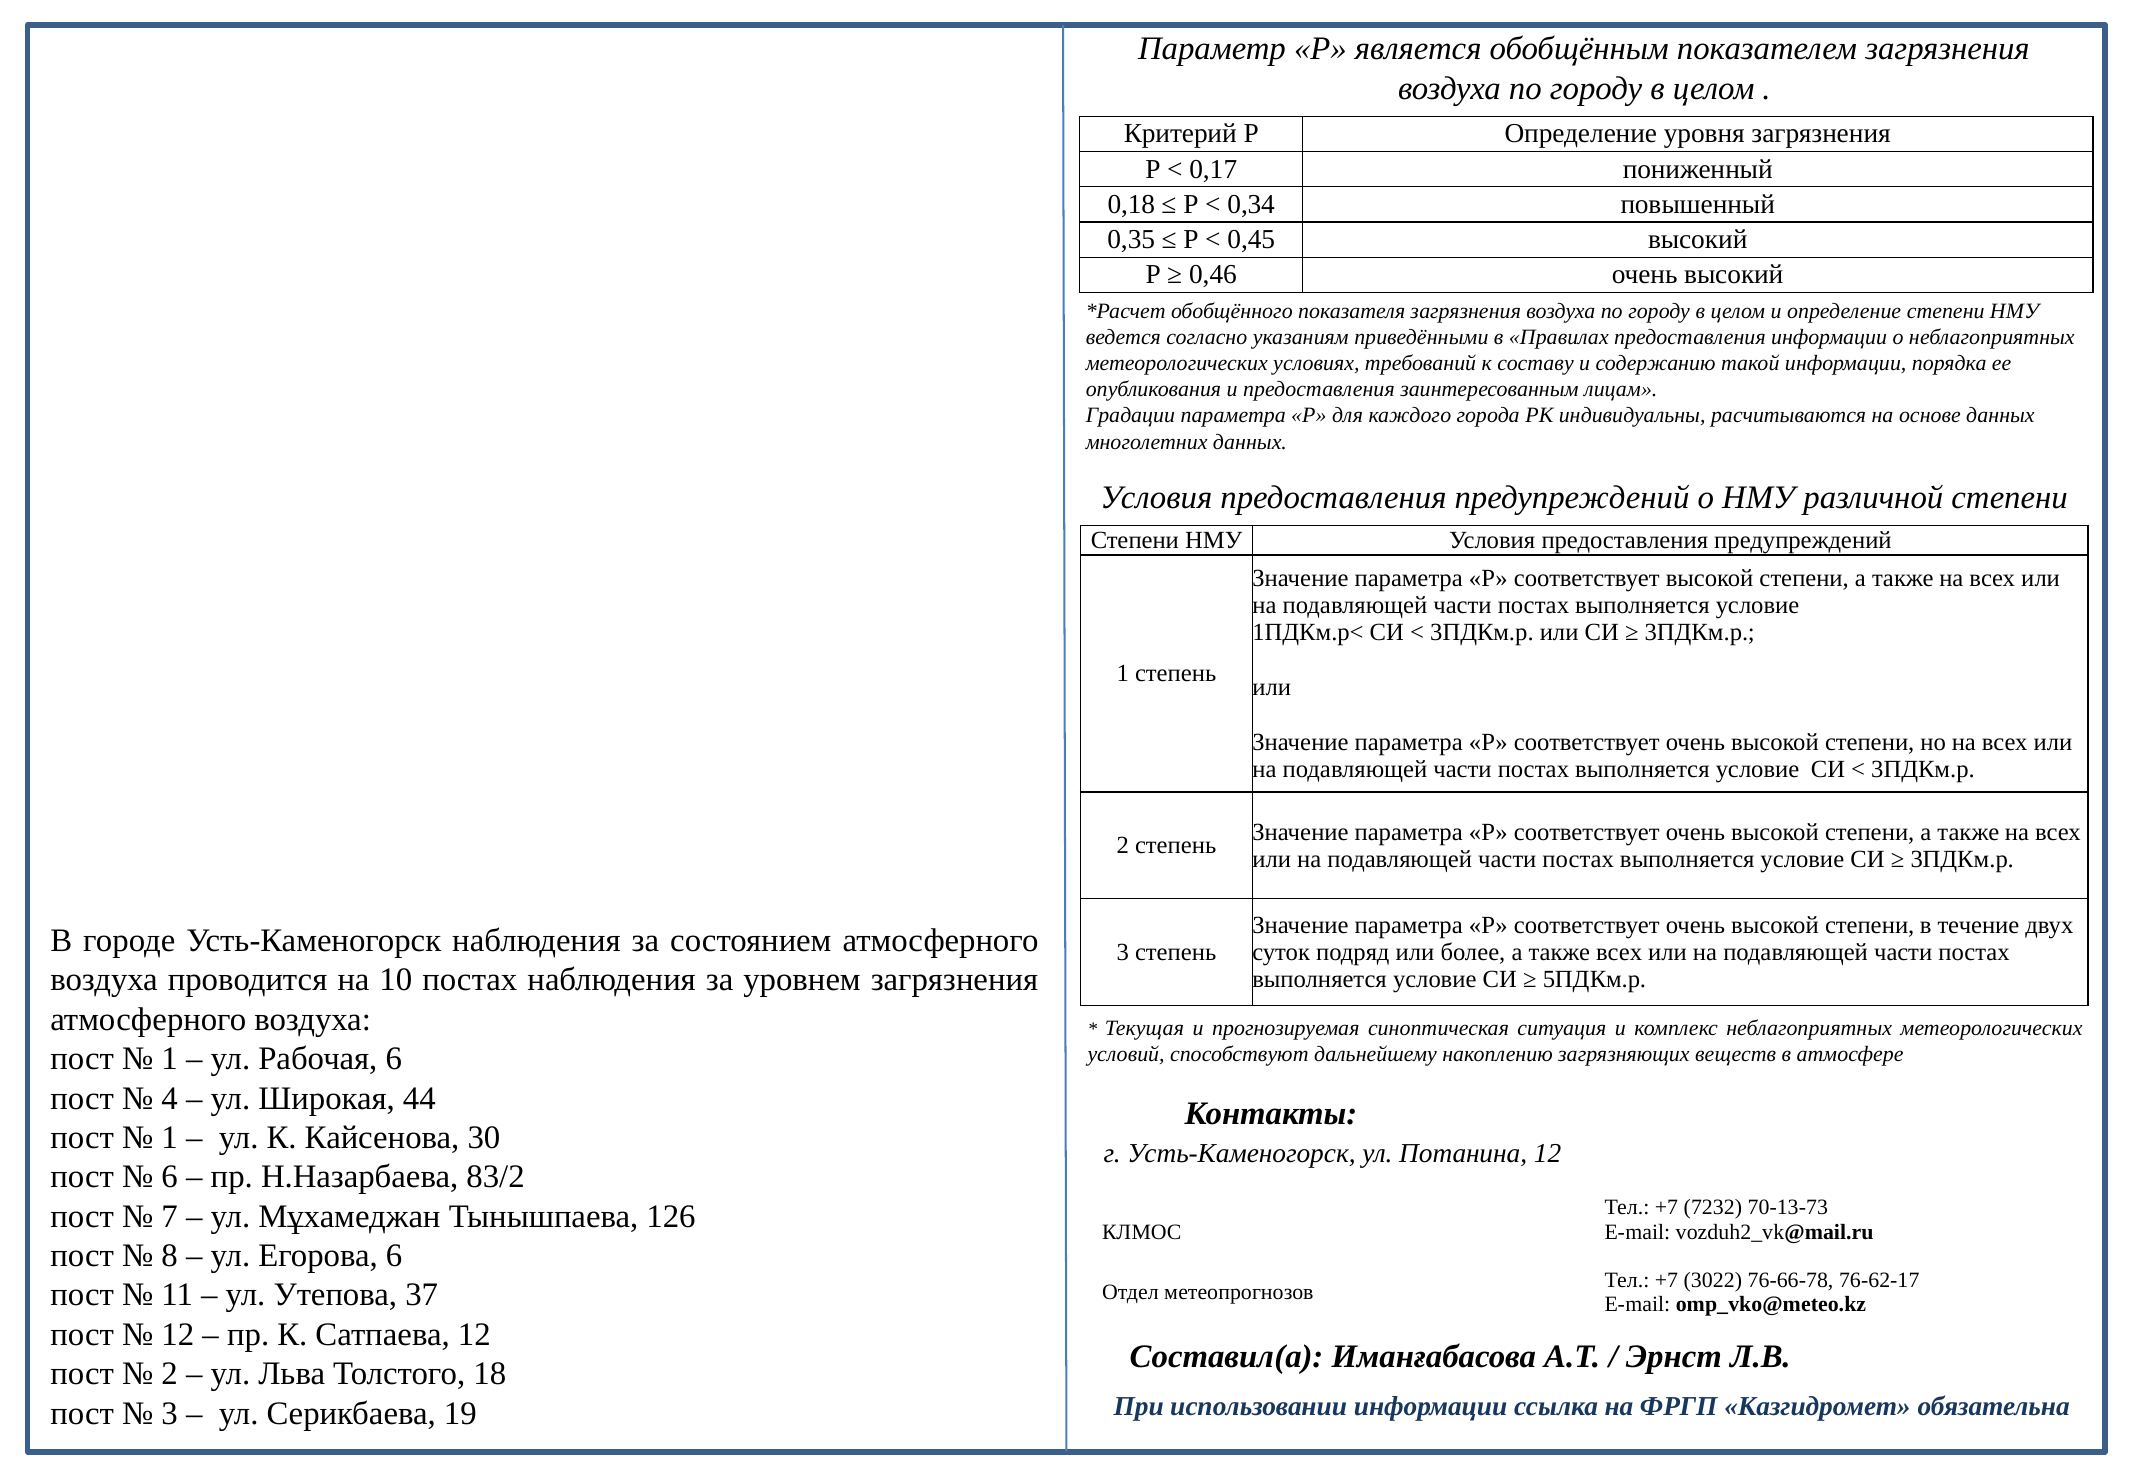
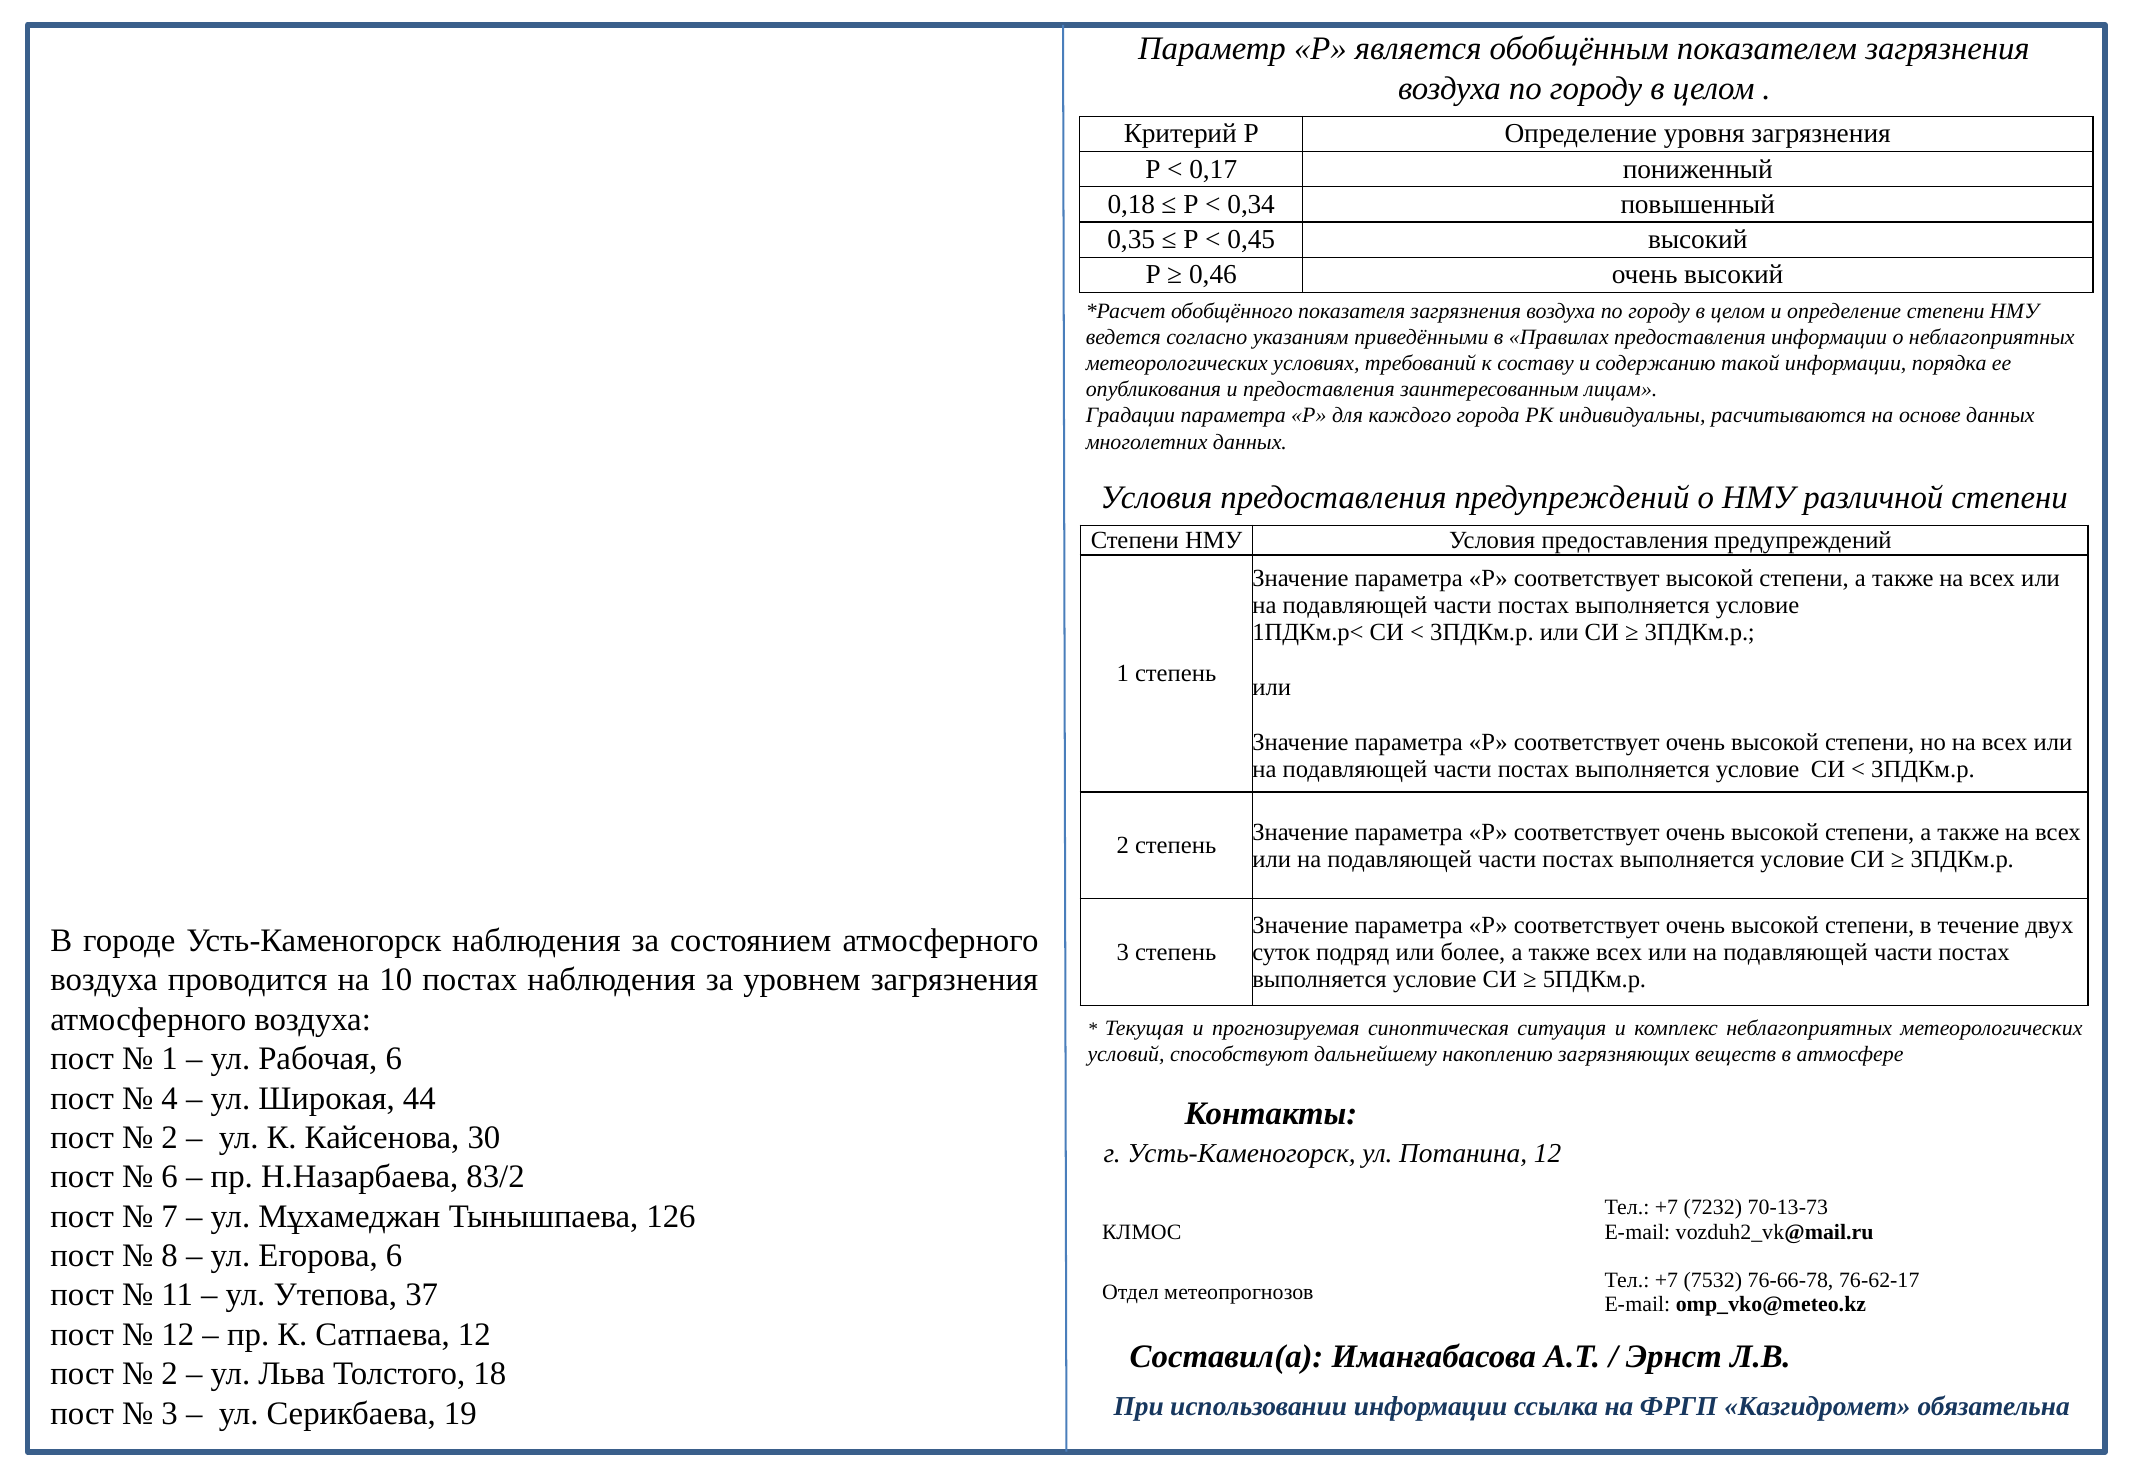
1 at (170, 1137): 1 -> 2
3022: 3022 -> 7532
